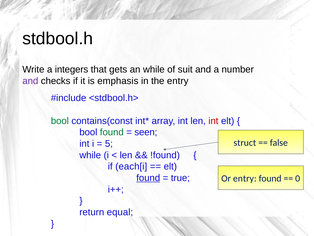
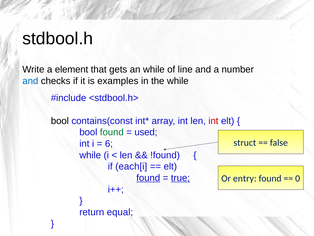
integers: integers -> element
suit: suit -> line
and at (30, 81) colour: purple -> blue
emphasis: emphasis -> examples
the entry: entry -> while
bool at (60, 121) colour: green -> black
seen: seen -> used
5: 5 -> 6
true underline: none -> present
